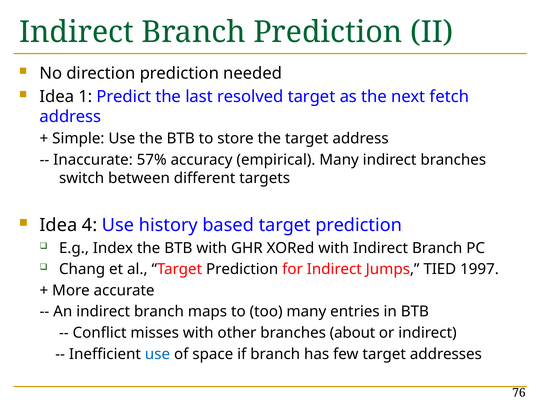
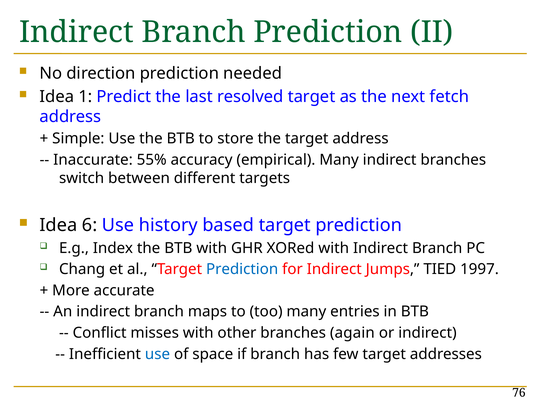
57%: 57% -> 55%
4: 4 -> 6
Prediction at (242, 269) colour: black -> blue
about: about -> again
